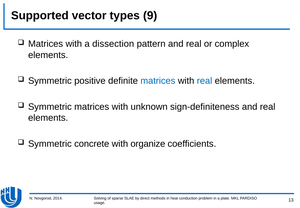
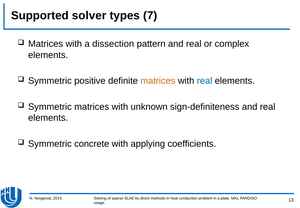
vector: vector -> solver
9: 9 -> 7
matrices at (158, 81) colour: blue -> orange
organize: organize -> applying
